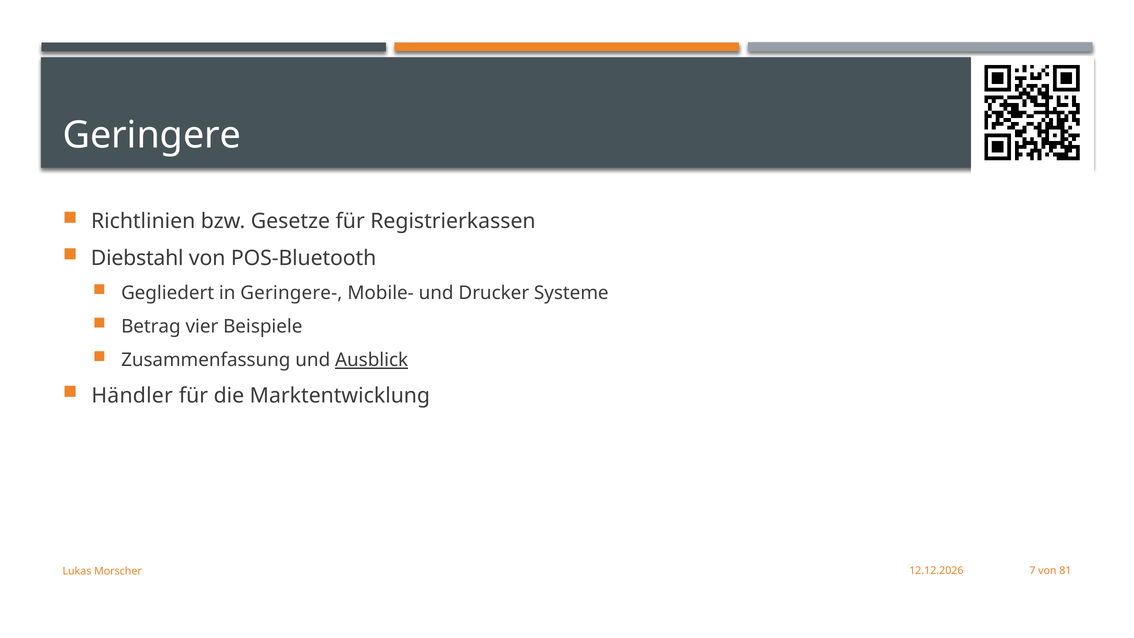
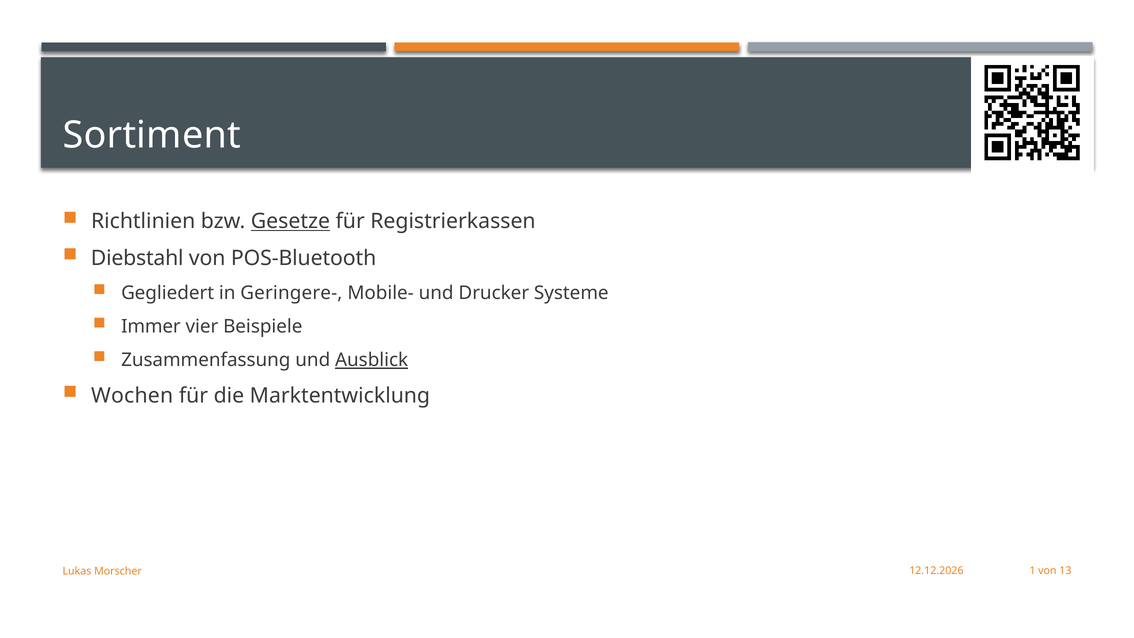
Geringere: Geringere -> Sortiment
Gesetze underline: none -> present
Betrag: Betrag -> Immer
Händler: Händler -> Wochen
7: 7 -> 1
81: 81 -> 13
